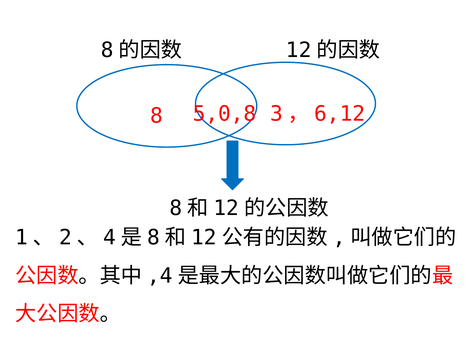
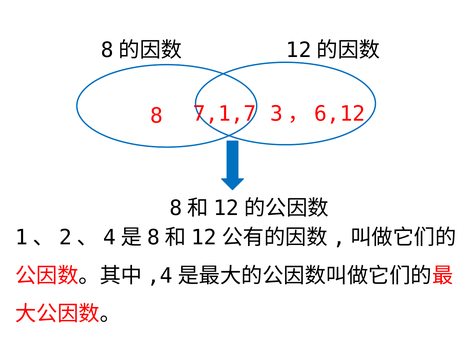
5,0,8: 5,0,8 -> 7,1,7
